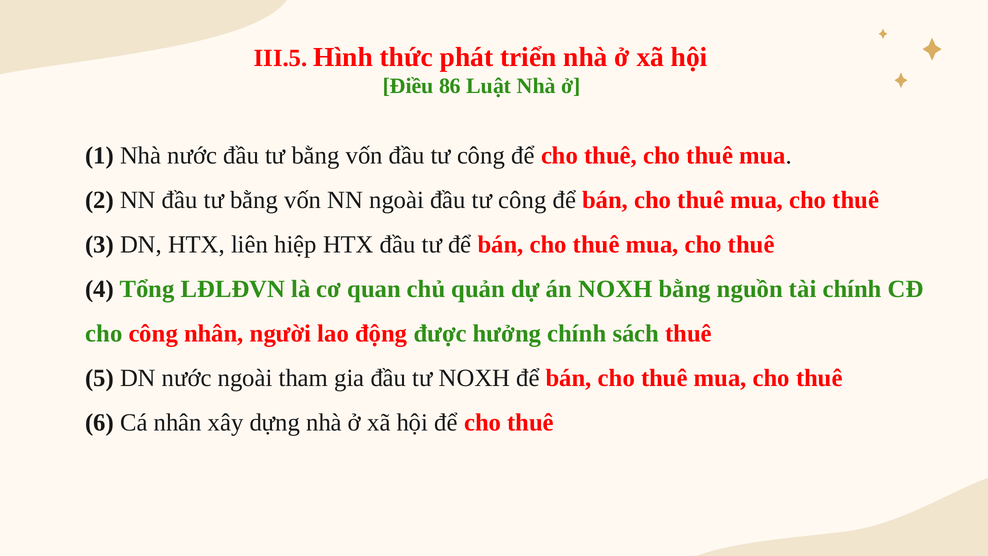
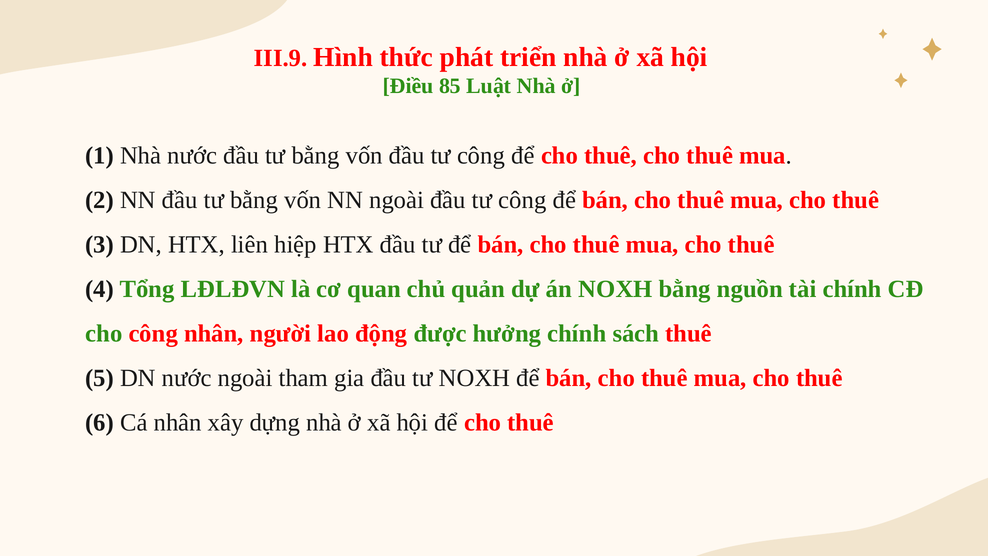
III.5: III.5 -> III.9
86: 86 -> 85
